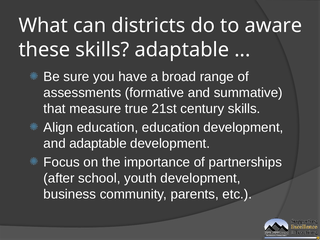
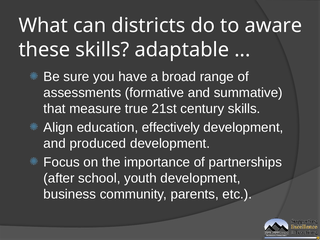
education education: education -> effectively
and adaptable: adaptable -> produced
